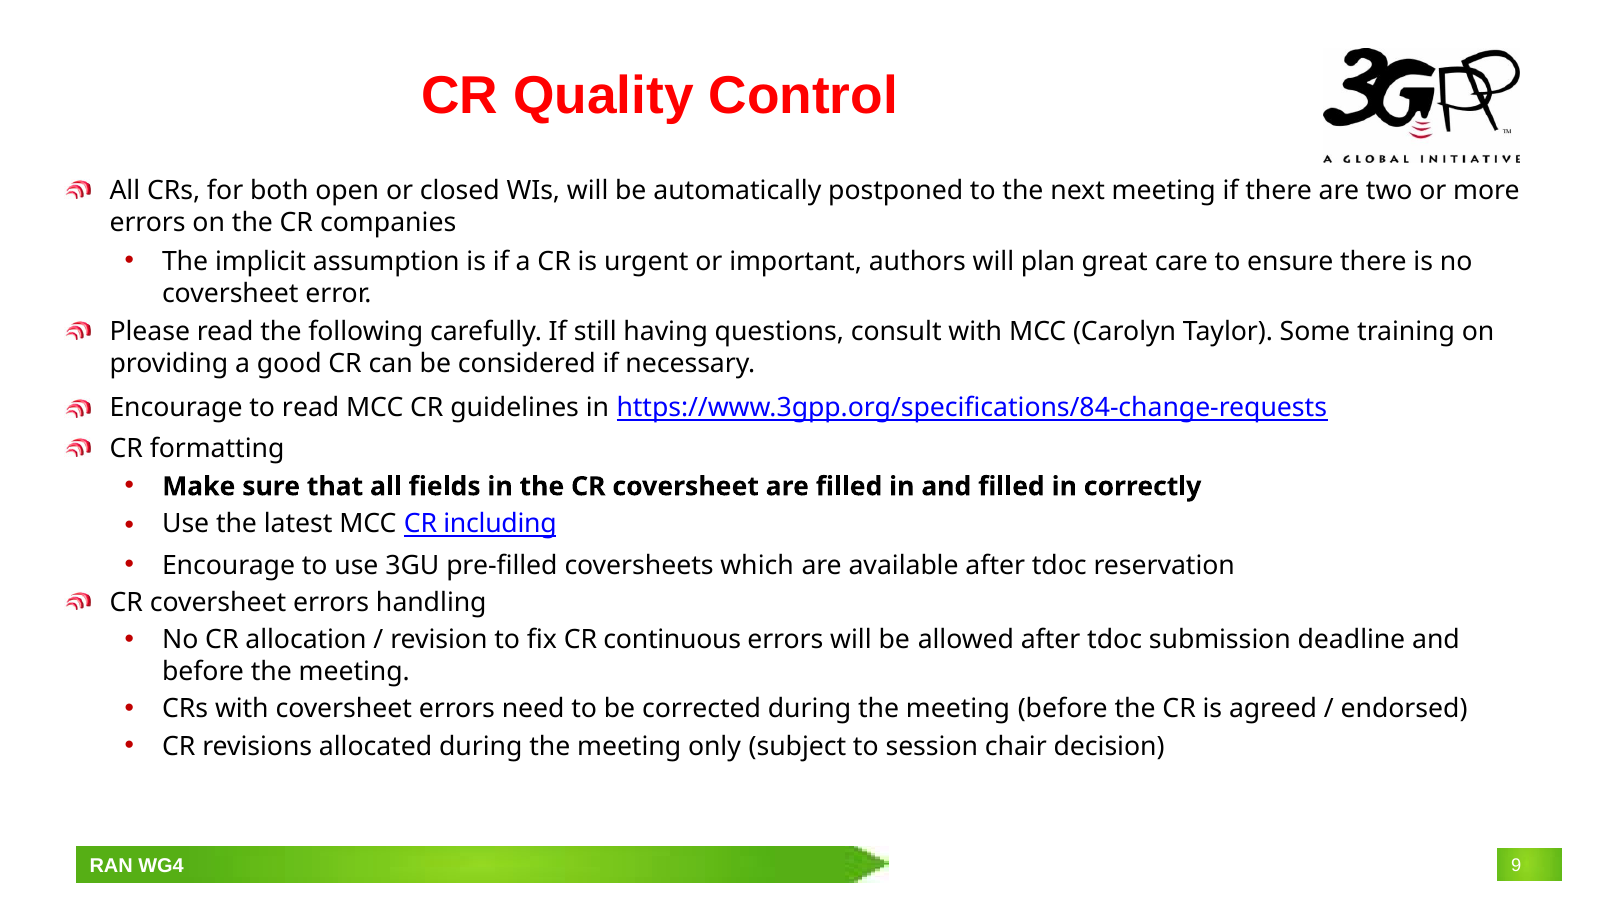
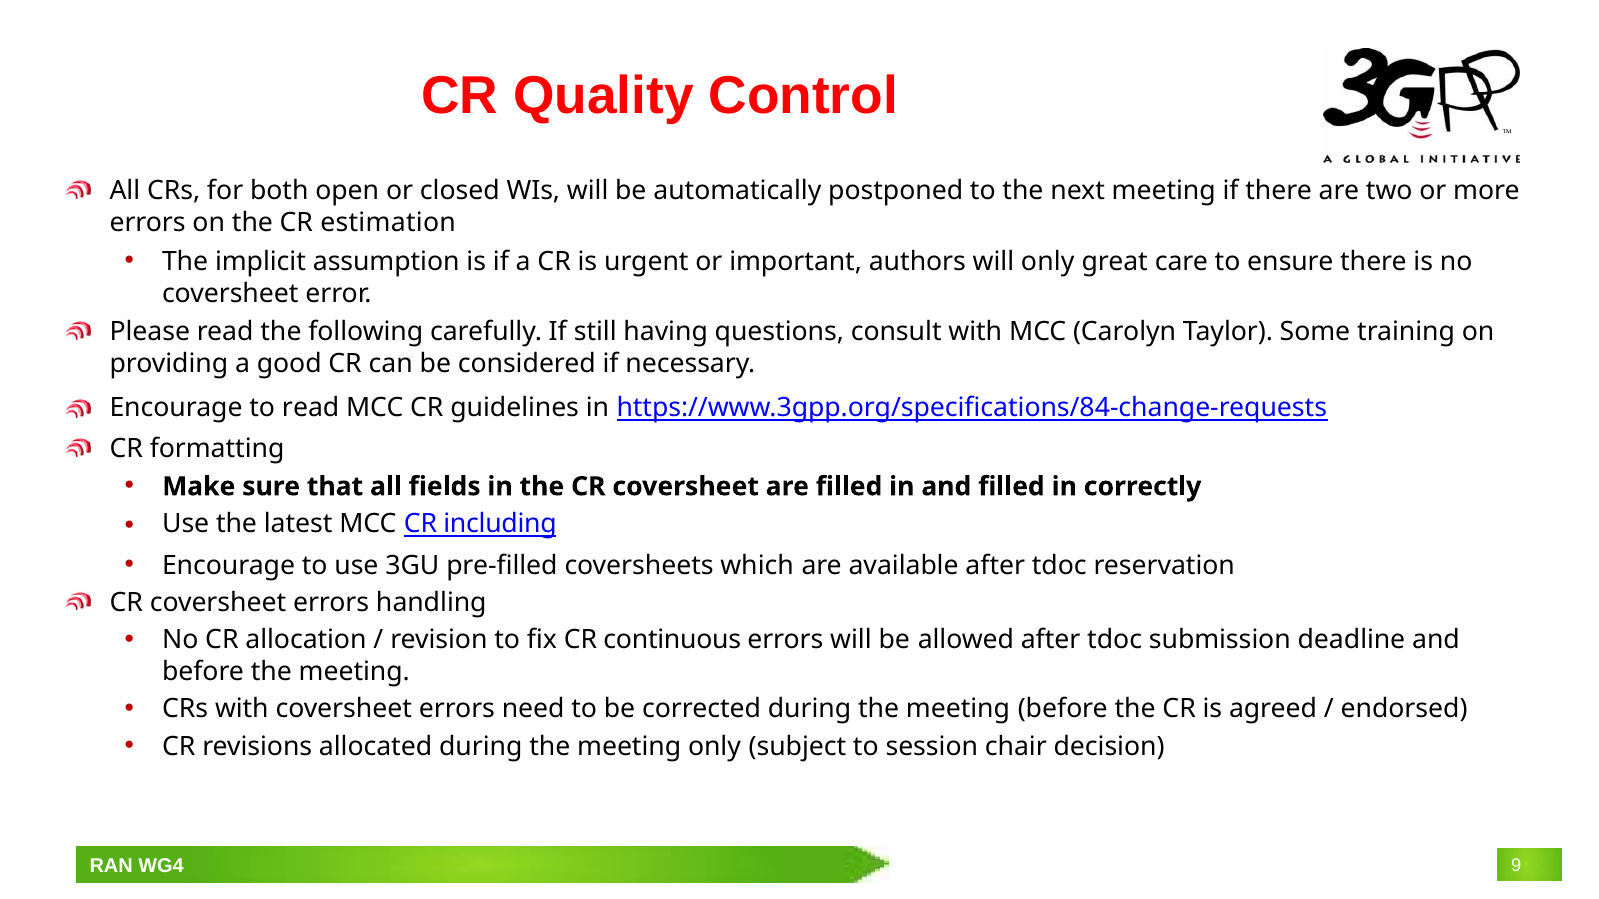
companies: companies -> estimation
will plan: plan -> only
